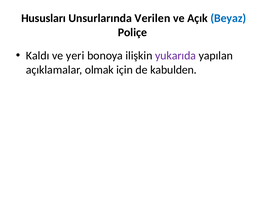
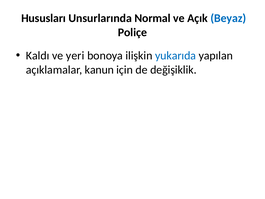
Verilen: Verilen -> Normal
yukarıda colour: purple -> blue
olmak: olmak -> kanun
kabulden: kabulden -> değişiklik
